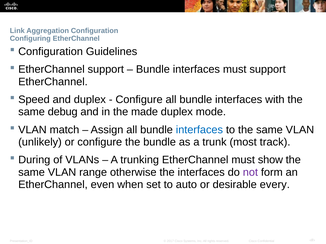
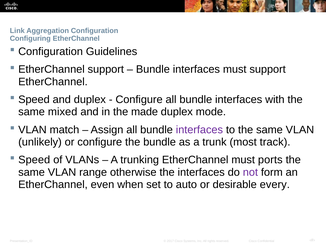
debug: debug -> mixed
interfaces at (199, 130) colour: blue -> purple
During at (34, 160): During -> Speed
show: show -> ports
